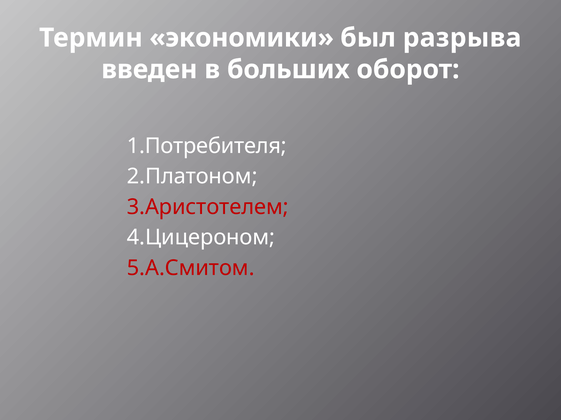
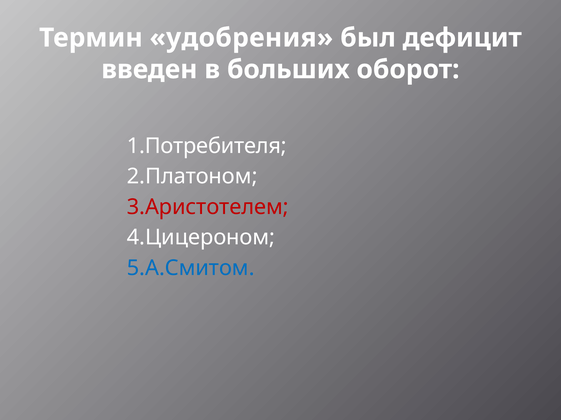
экономики: экономики -> удобрения
разрыва: разрыва -> дефицит
5.А.Смитом colour: red -> blue
